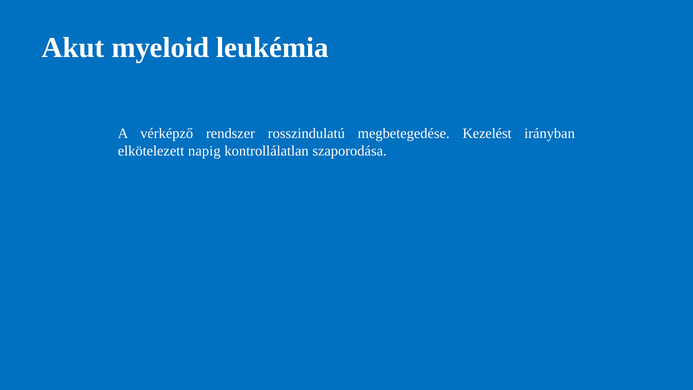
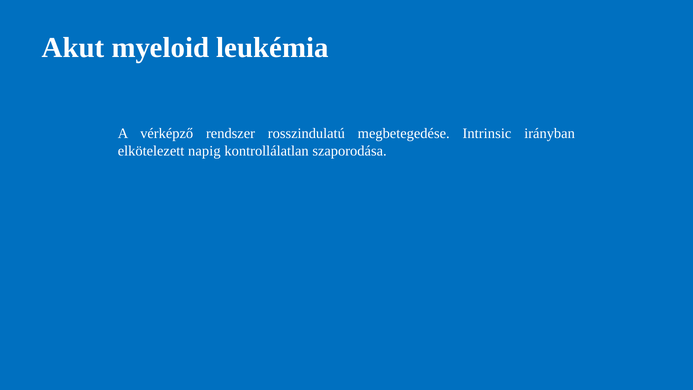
Kezelést: Kezelést -> Intrinsic
